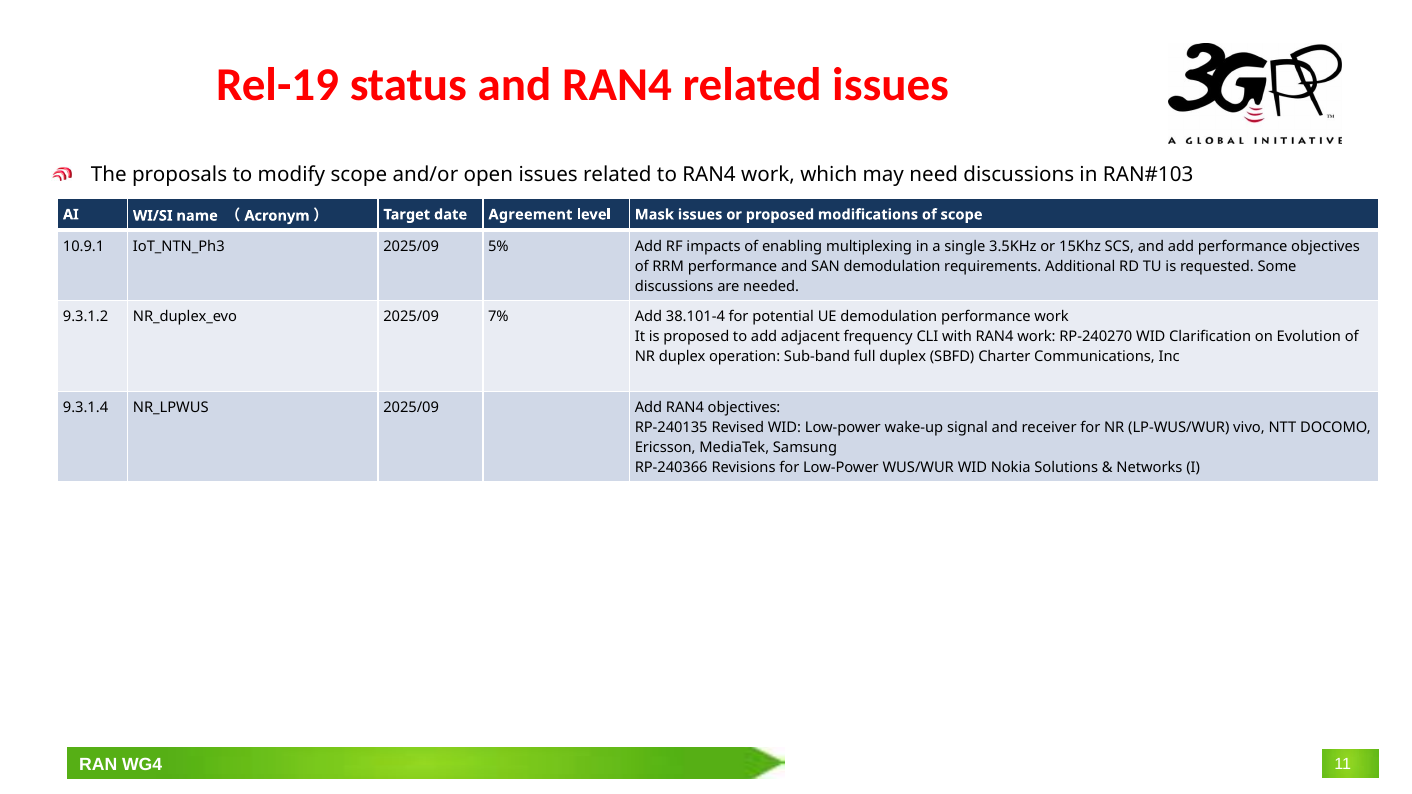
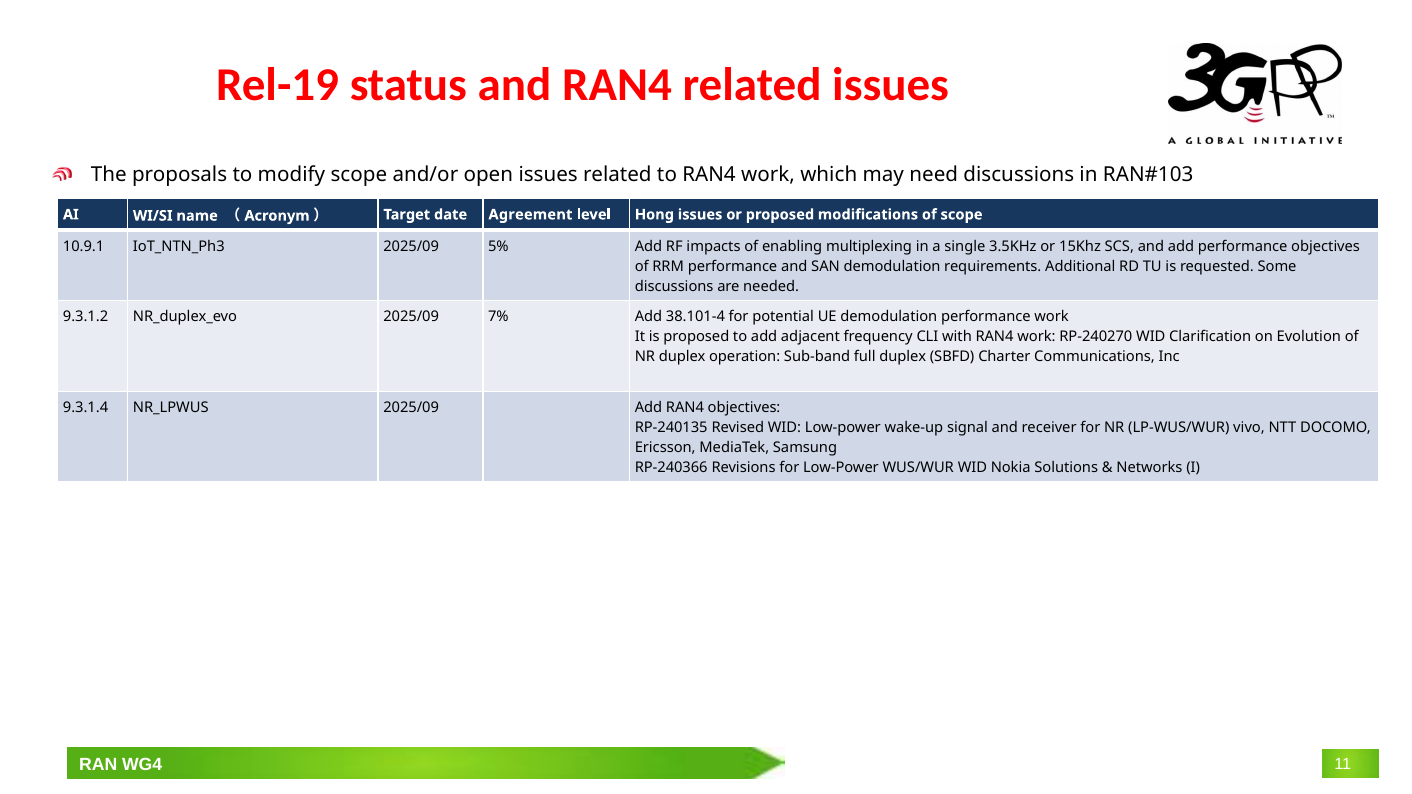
Mask: Mask -> Hong
